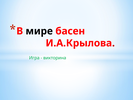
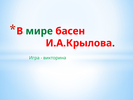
мире colour: black -> green
